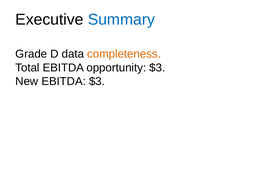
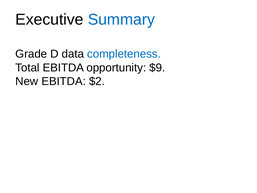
completeness colour: orange -> blue
opportunity $3: $3 -> $9
EBITDA $3: $3 -> $2
